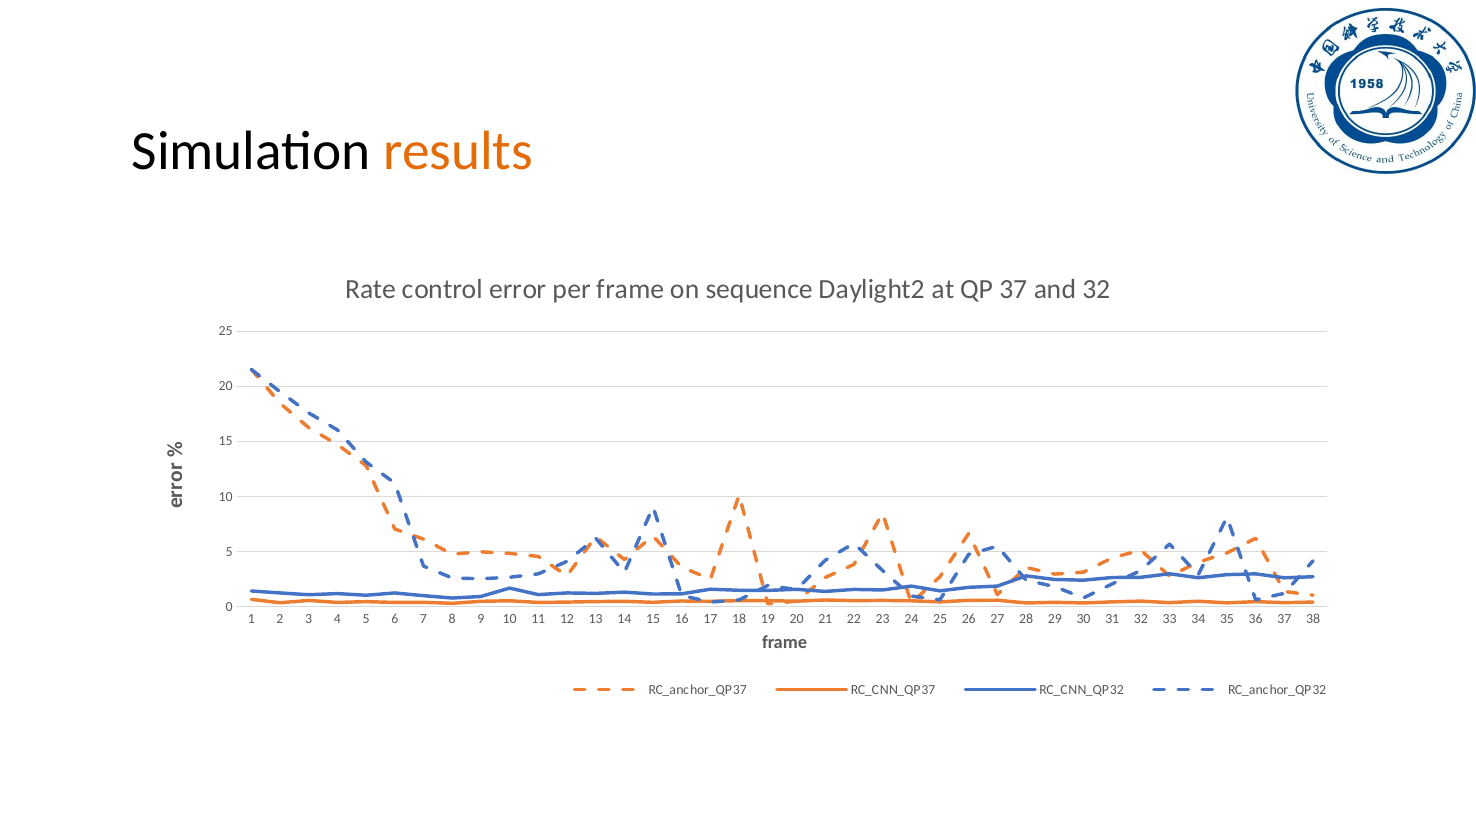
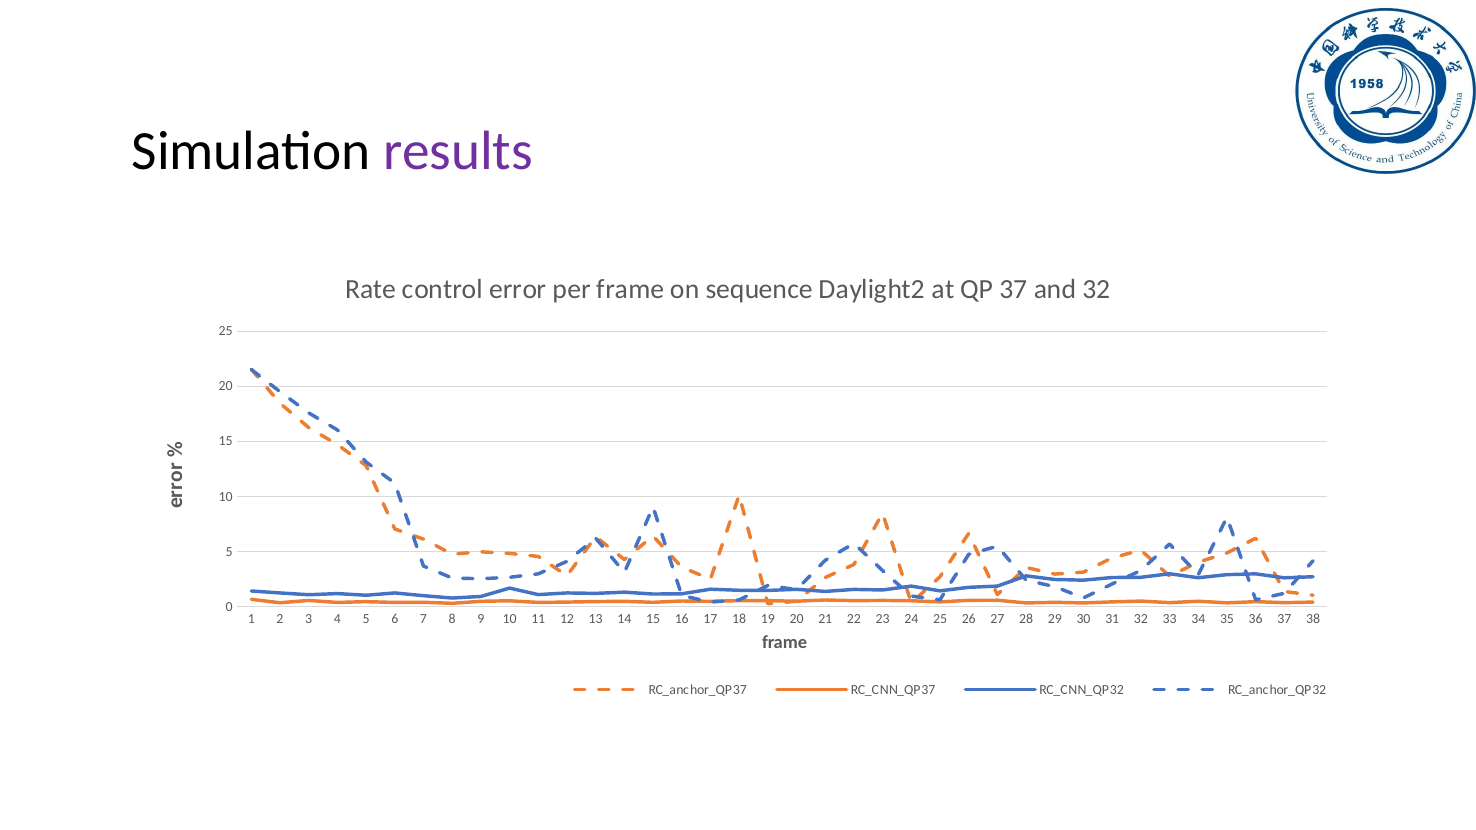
results colour: orange -> purple
